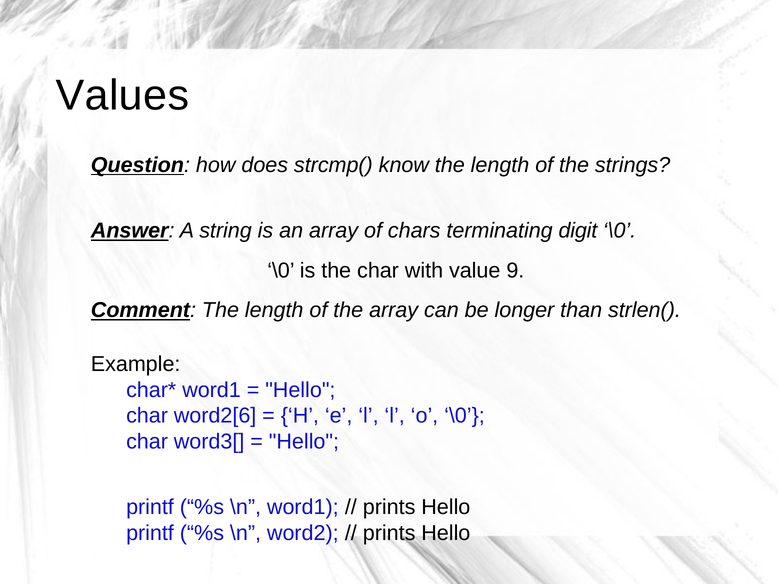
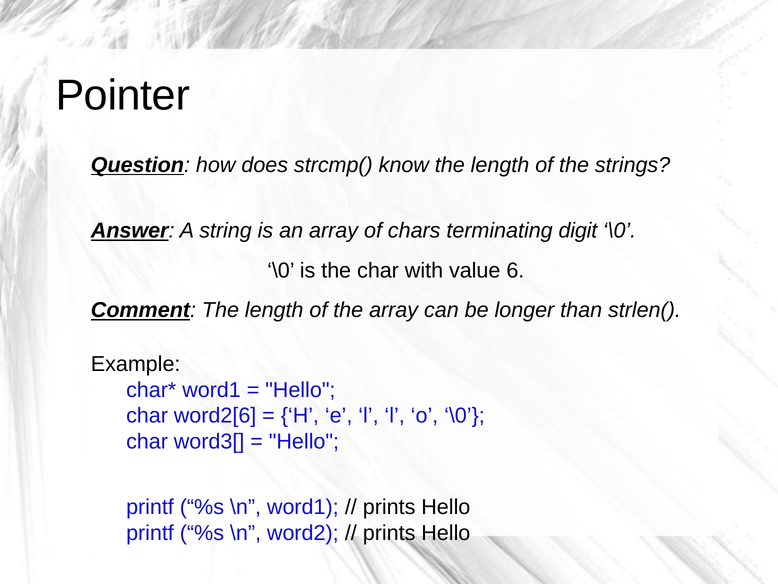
Values: Values -> Pointer
9: 9 -> 6
